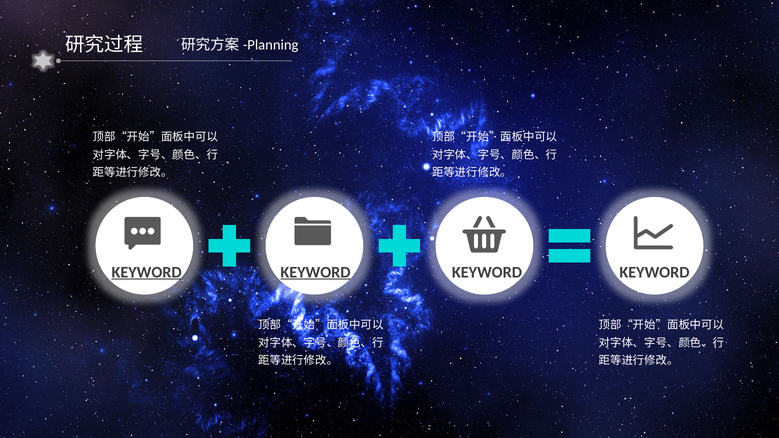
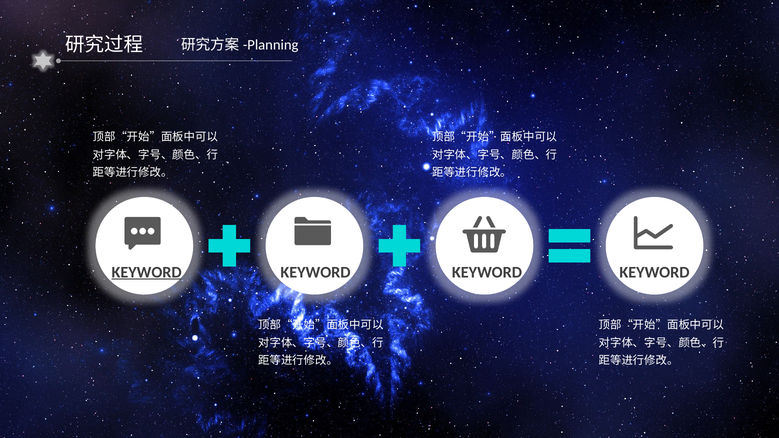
KEYWORD at (315, 272) underline: present -> none
